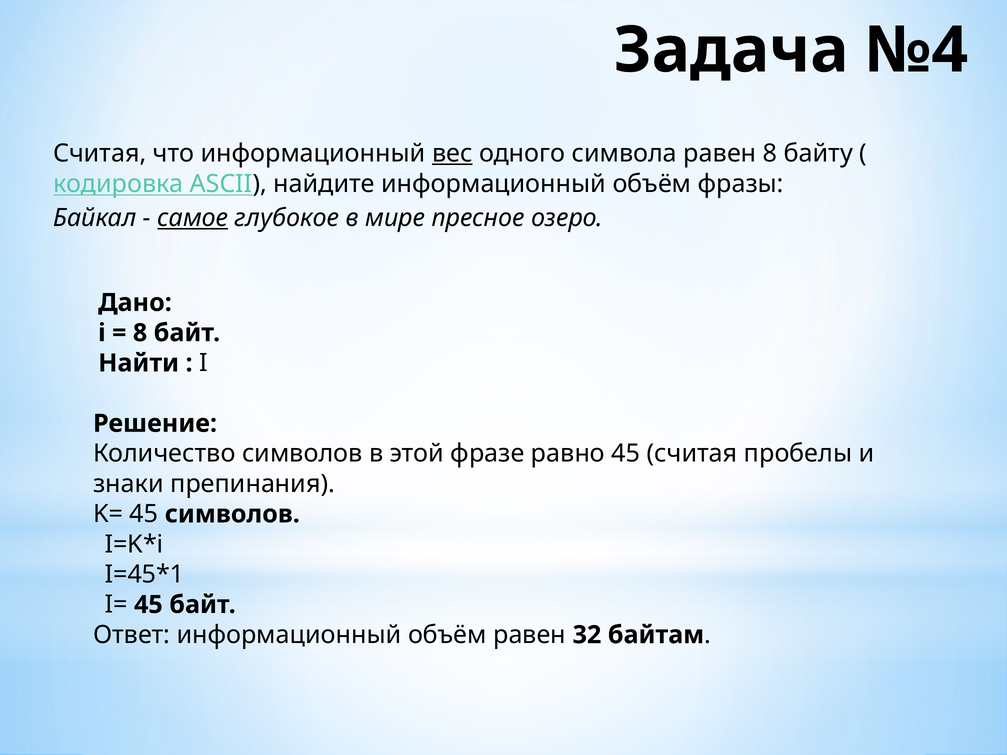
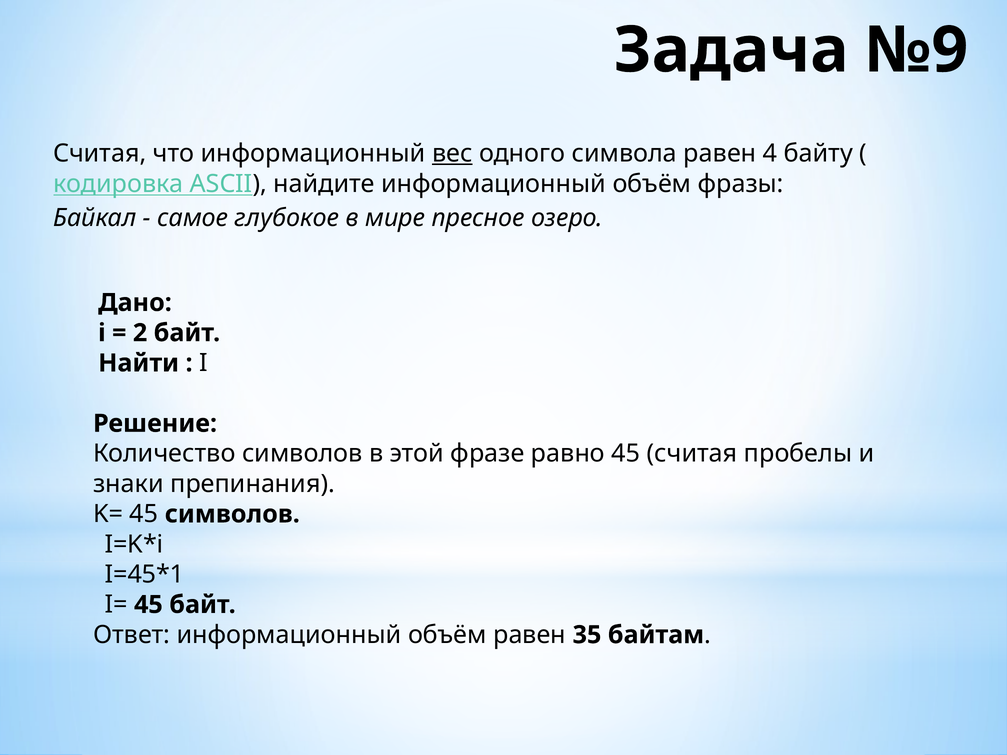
№4: №4 -> №9
равен 8: 8 -> 4
самое underline: present -> none
8 at (140, 333): 8 -> 2
32: 32 -> 35
